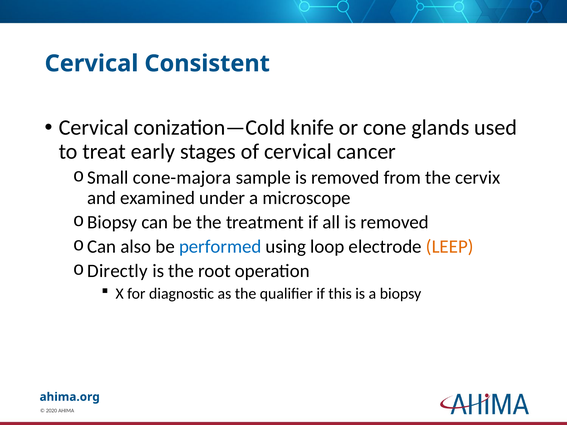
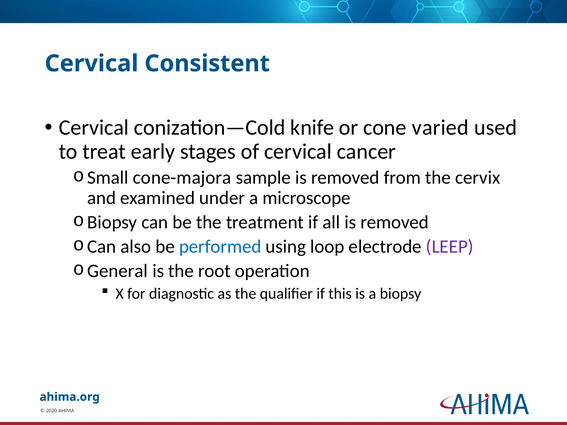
glands: glands -> varied
LEEP colour: orange -> purple
Directly: Directly -> General
